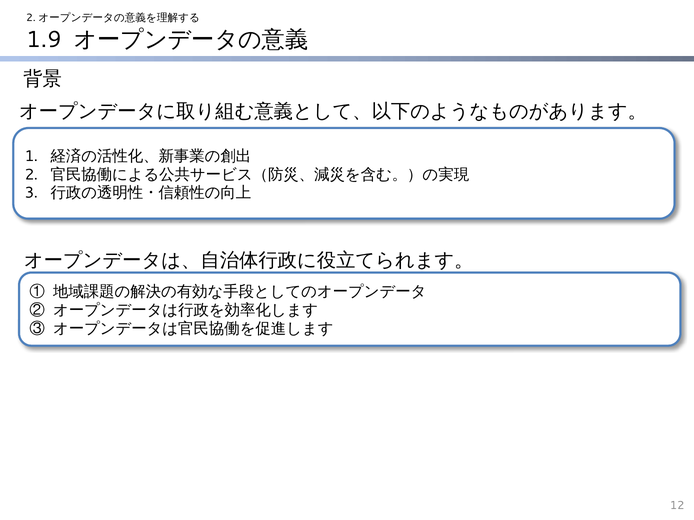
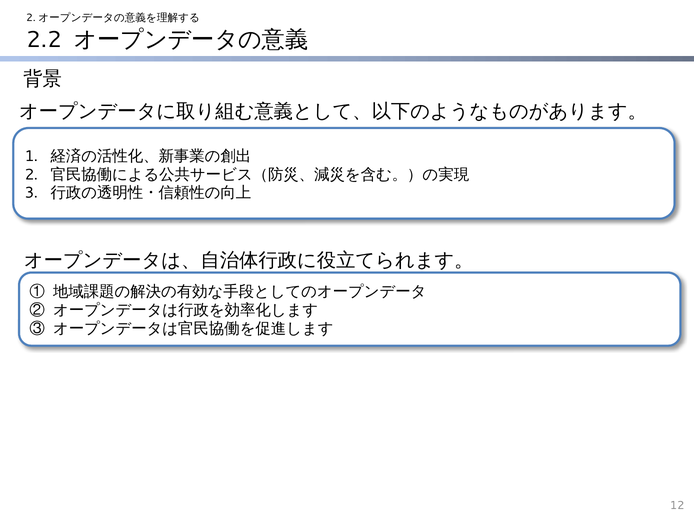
1.9: 1.9 -> 2.2
